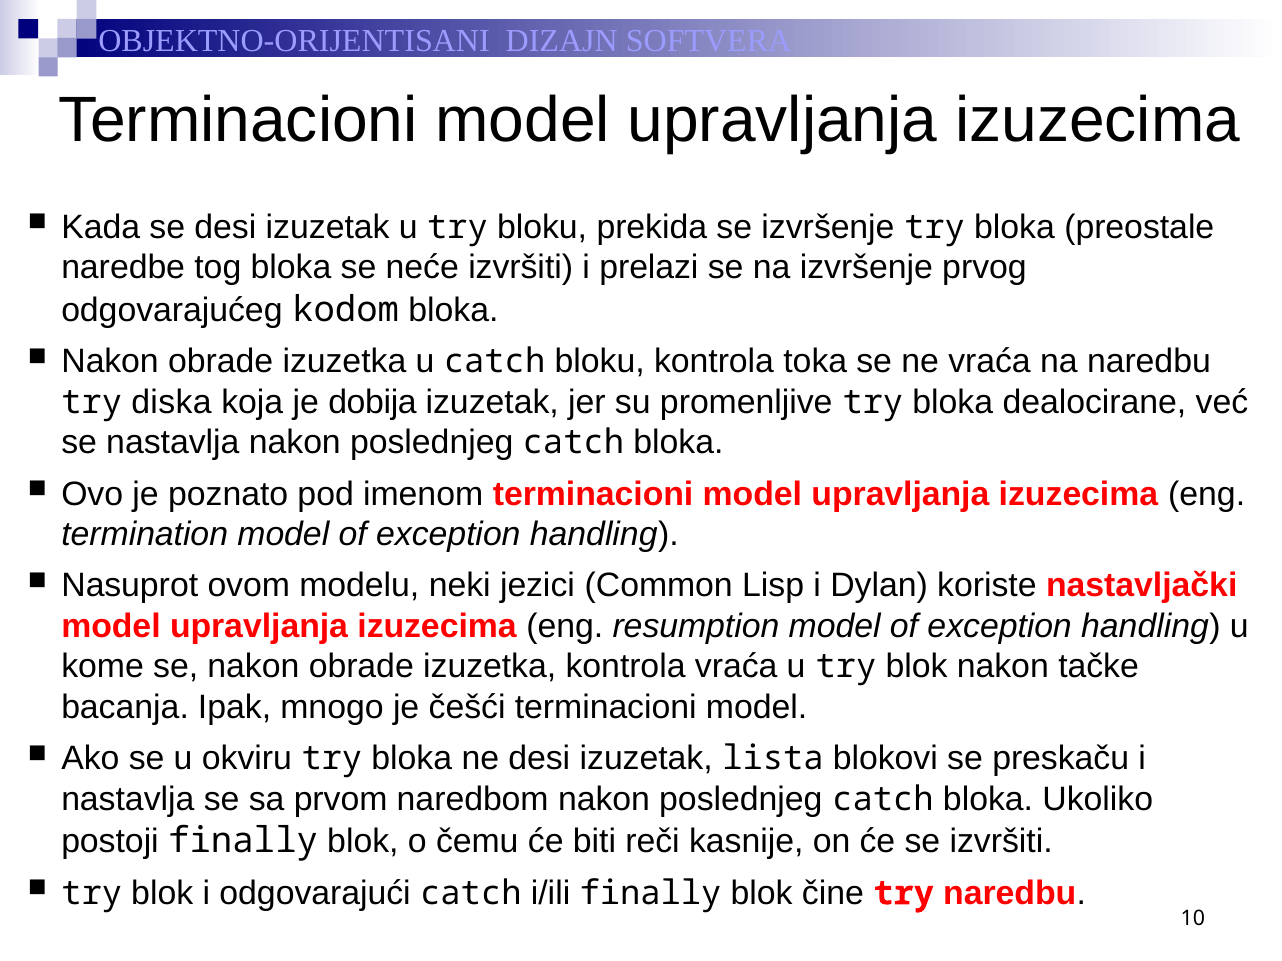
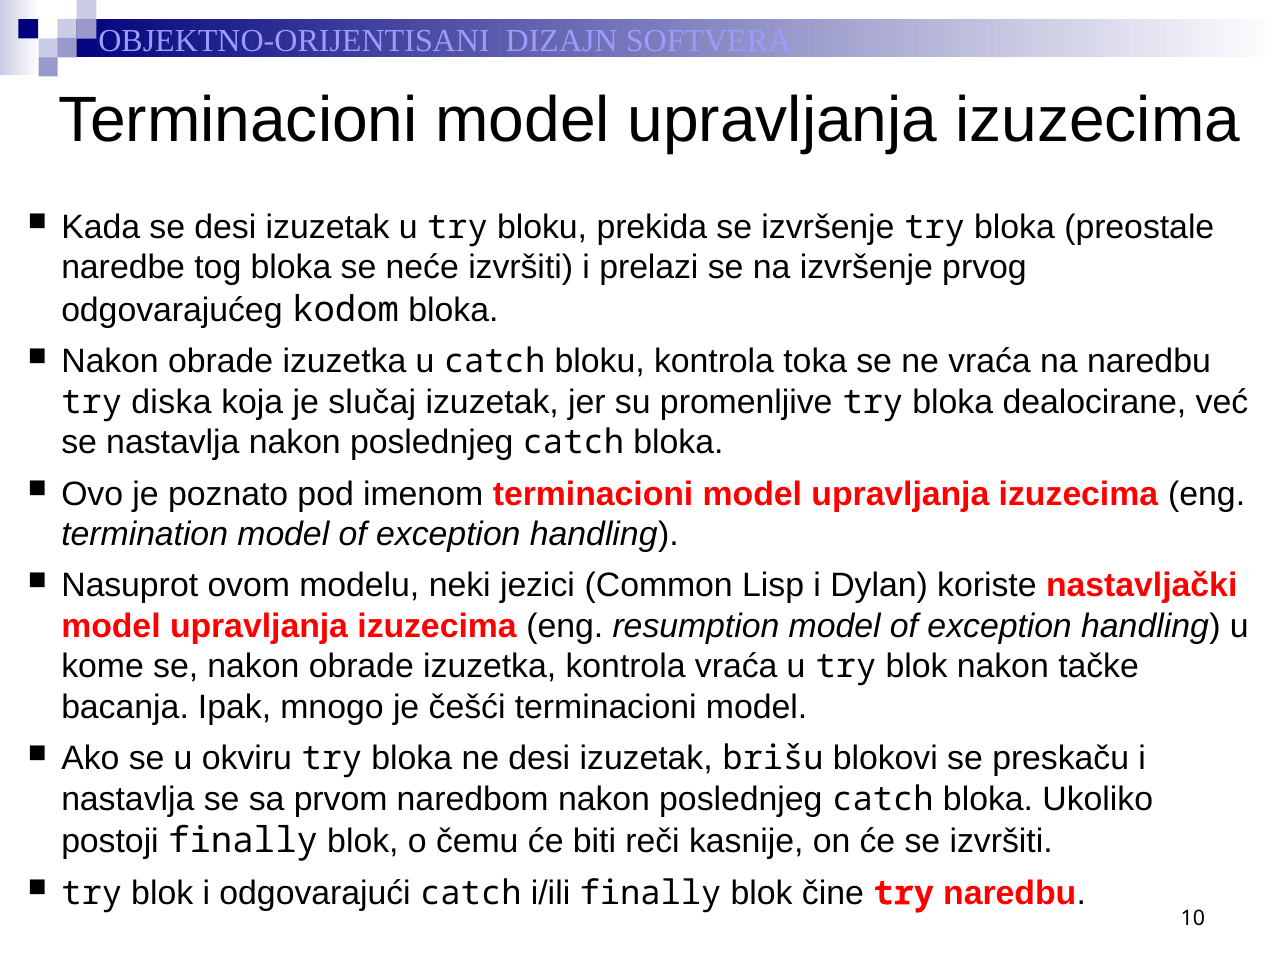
dobija: dobija -> slučaj
lista: lista -> brišu
